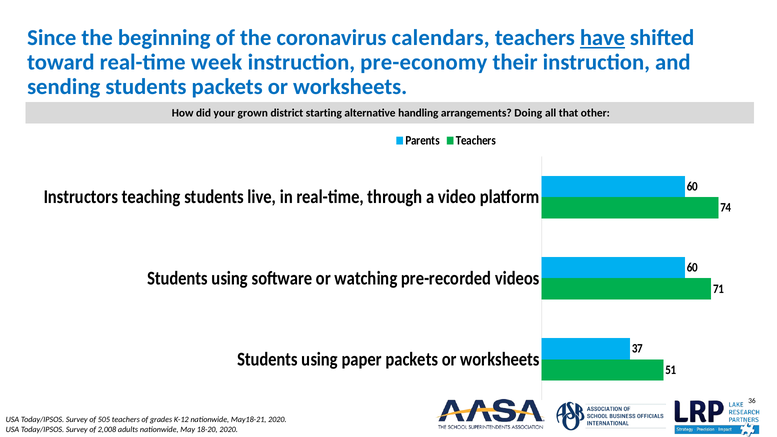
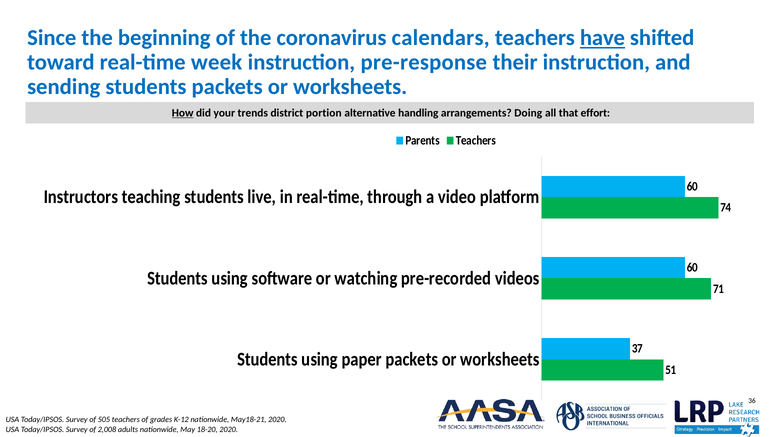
pre-economy: pre-economy -> pre-response
How underline: none -> present
grown: grown -> trends
starting: starting -> portion
other: other -> effort
